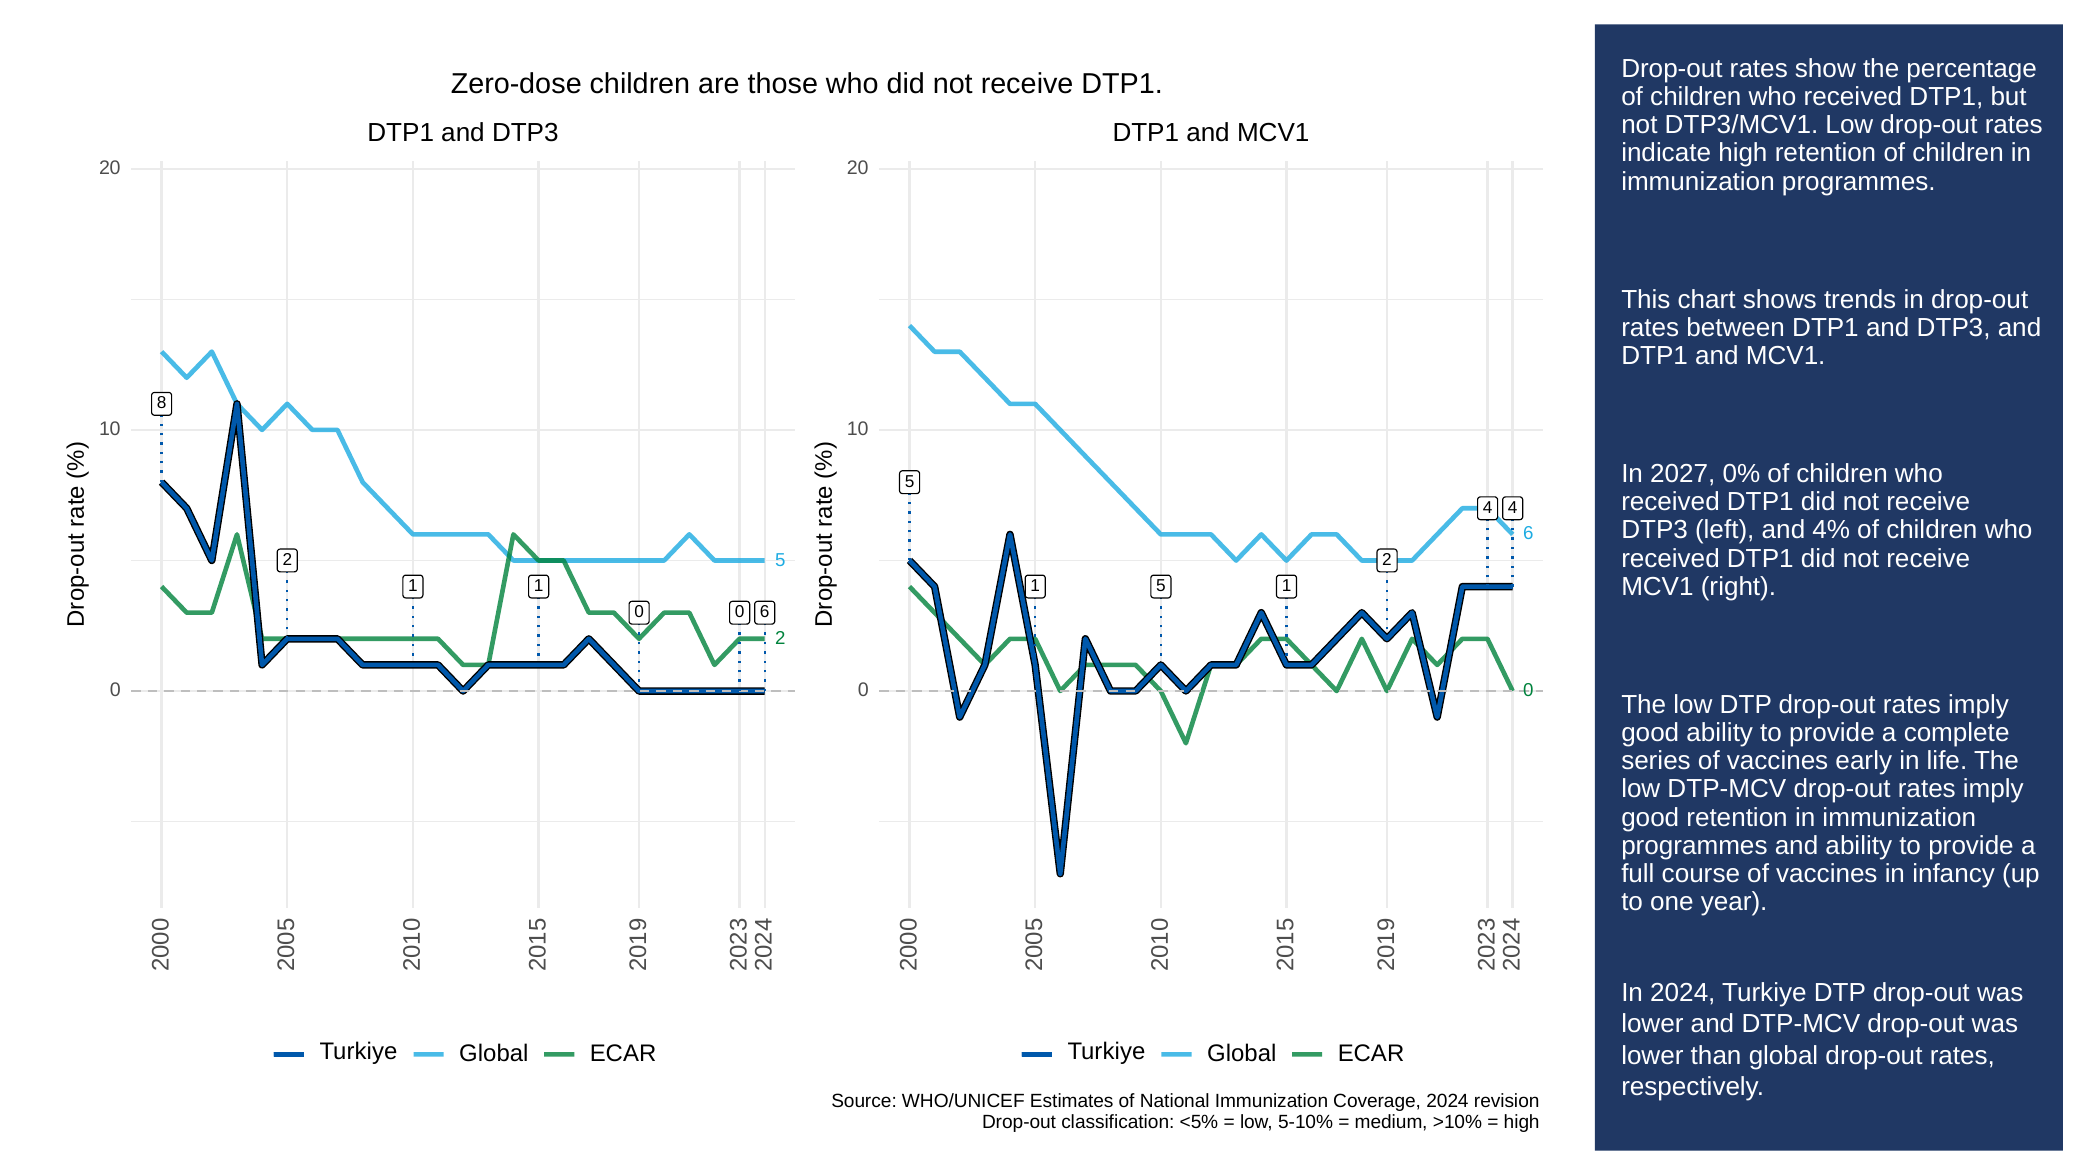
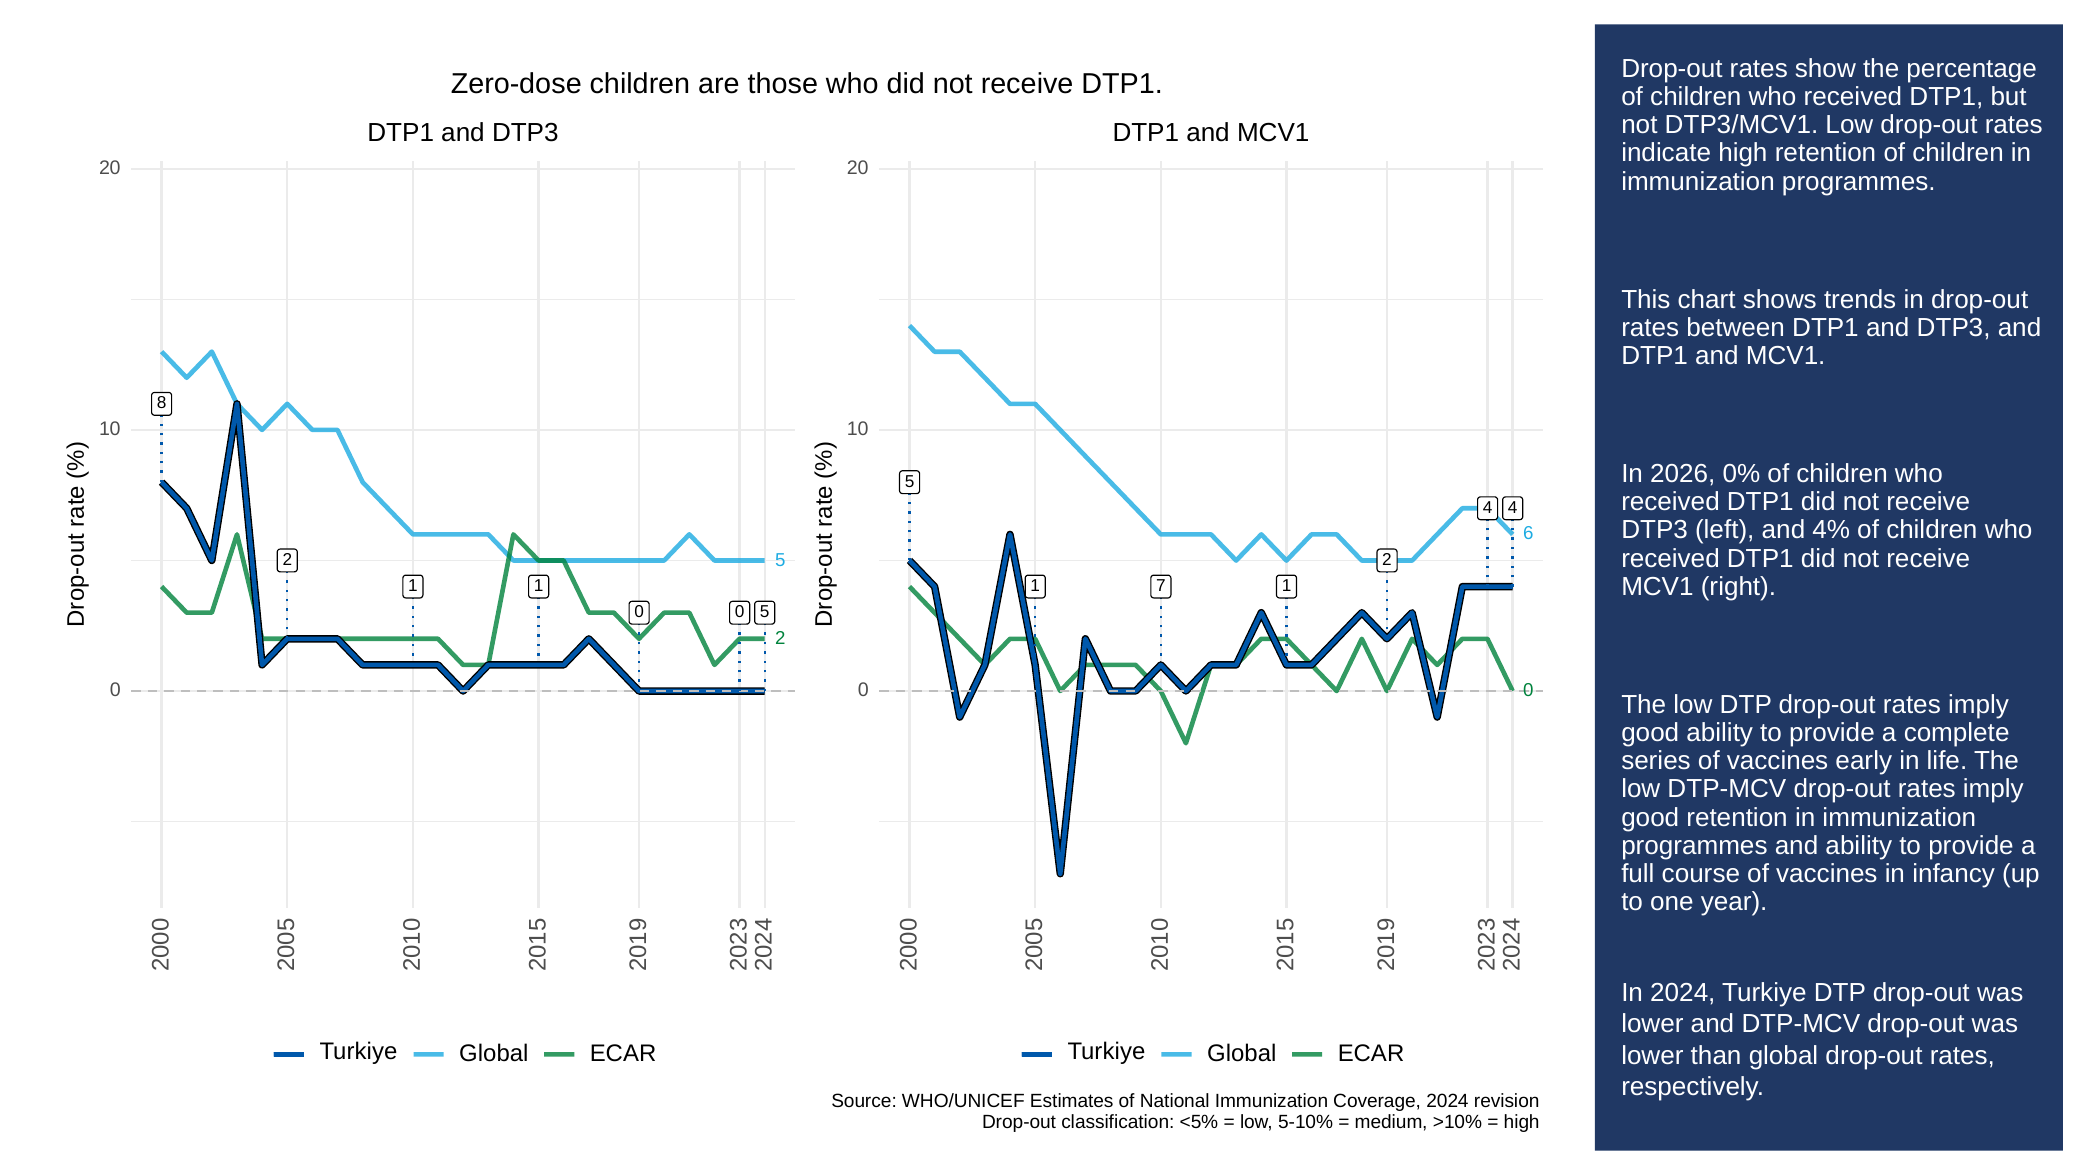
2027: 2027 -> 2026
5 at (1161, 586): 5 -> 7
6 at (765, 612): 6 -> 5
